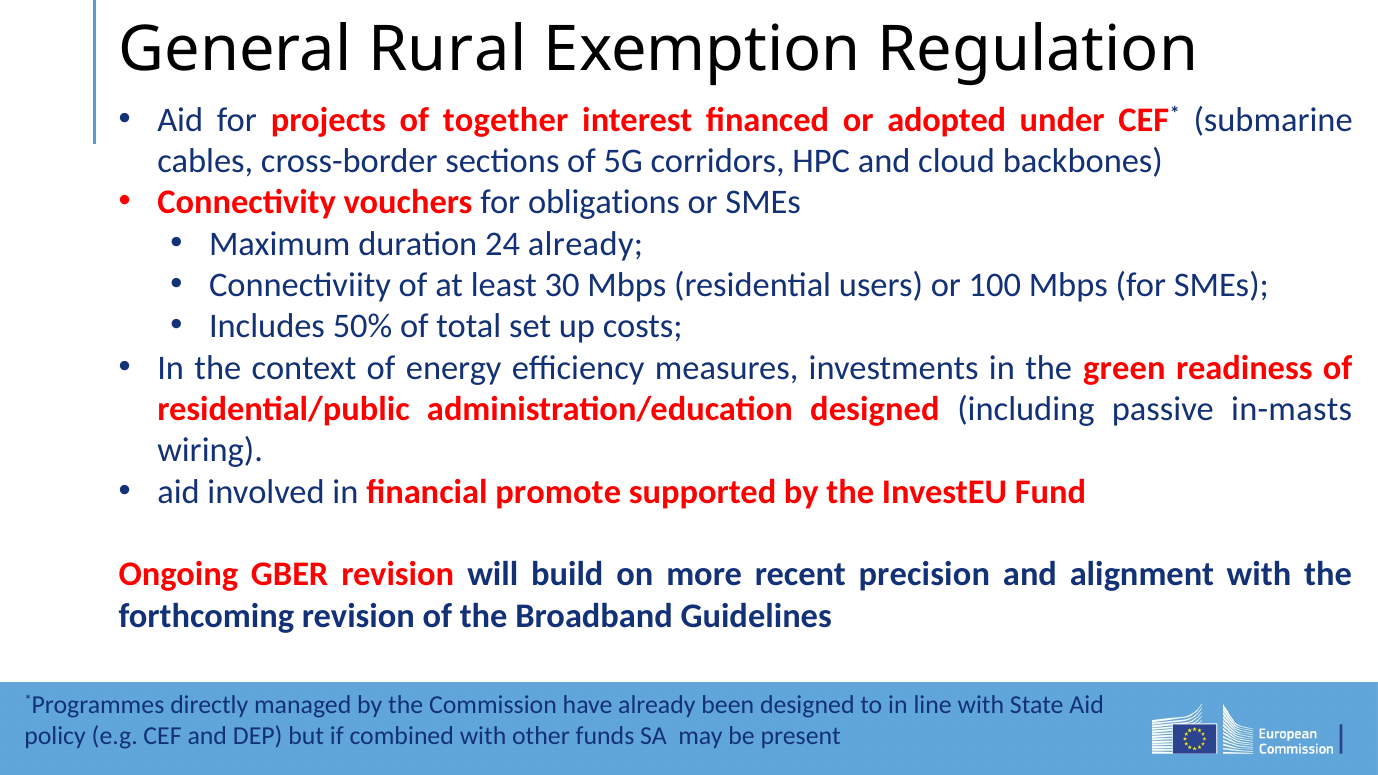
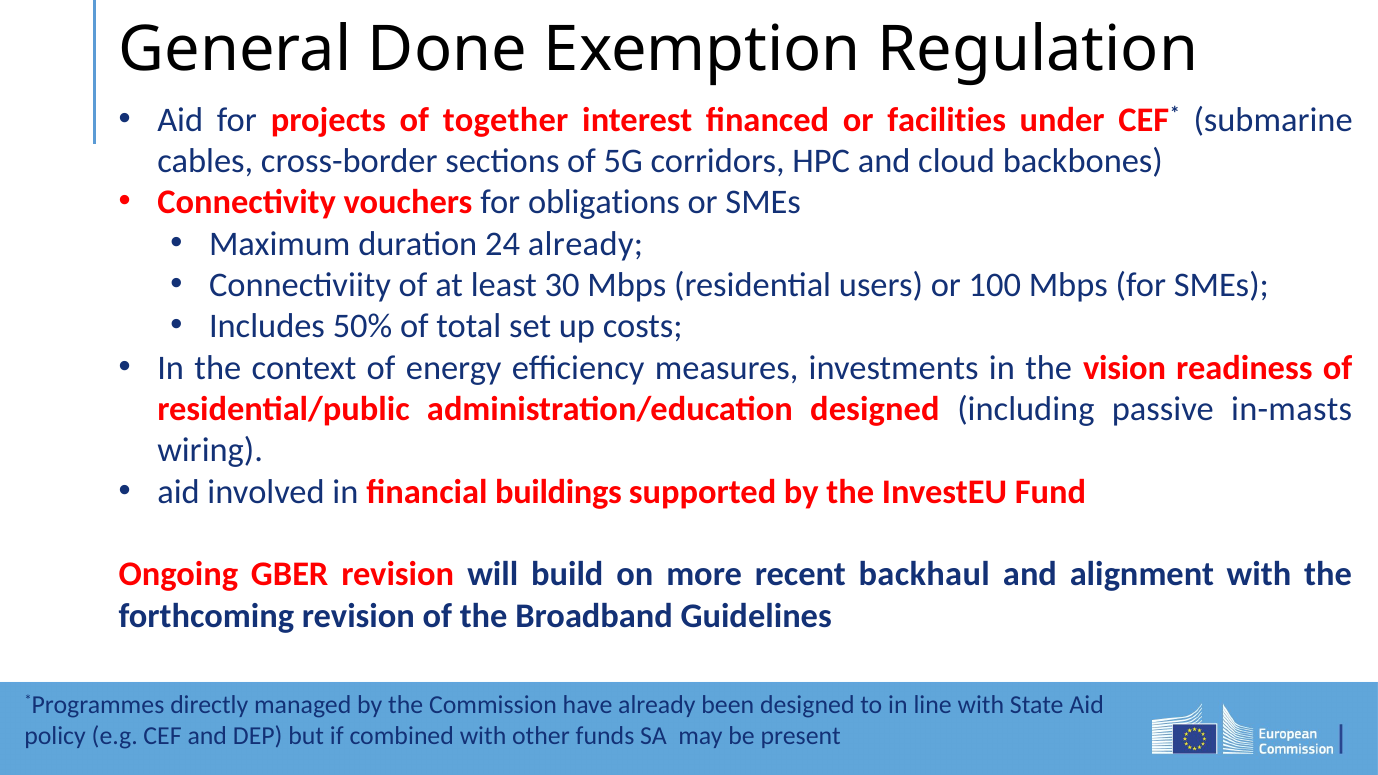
Rural: Rural -> Done
adopted: adopted -> facilities
green: green -> vision
promote: promote -> buildings
precision: precision -> backhaul
